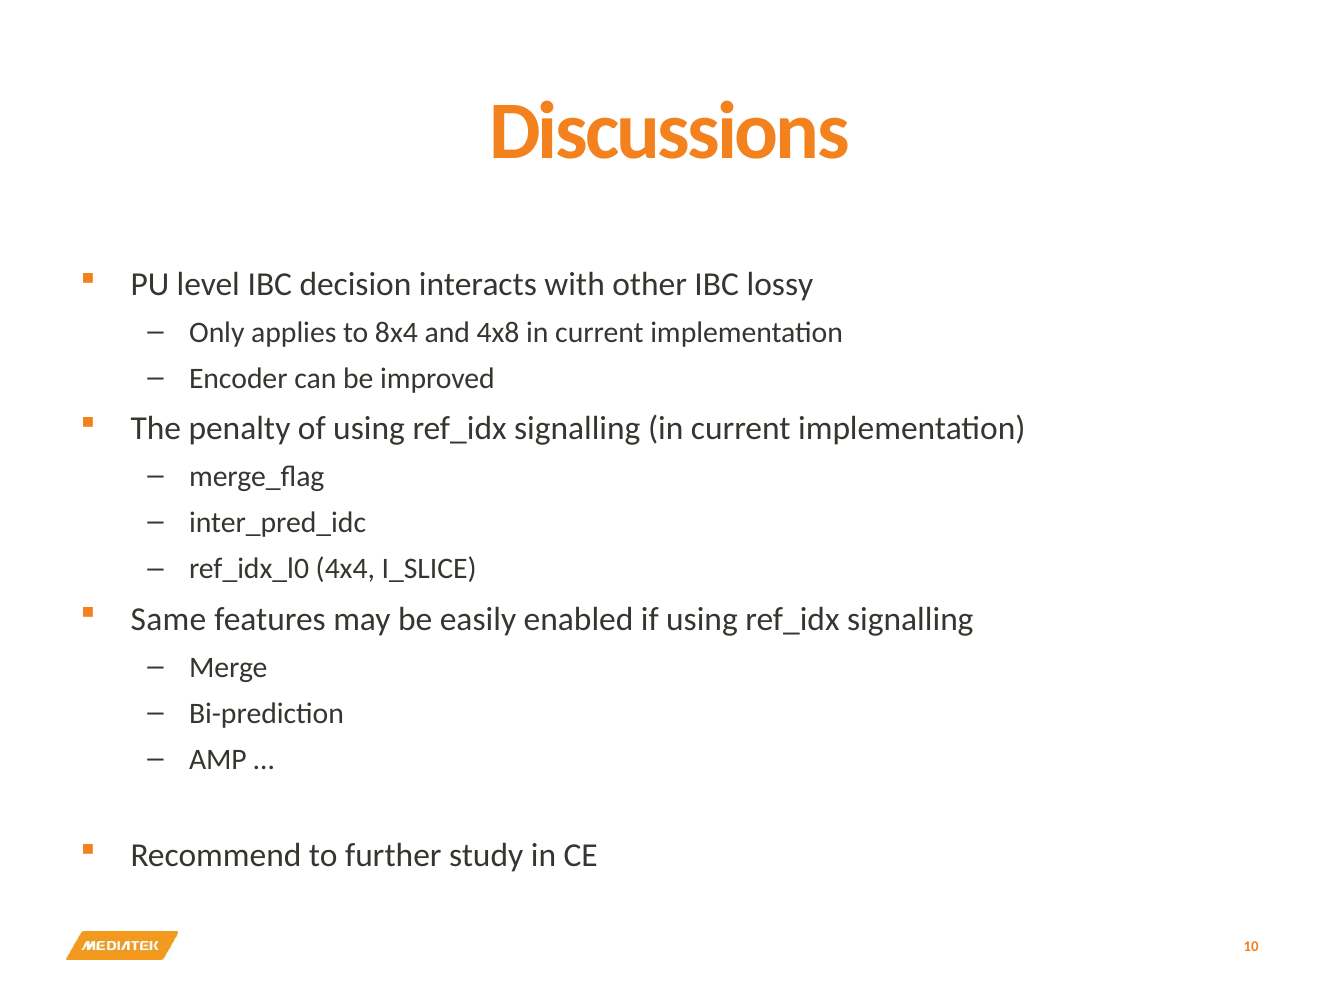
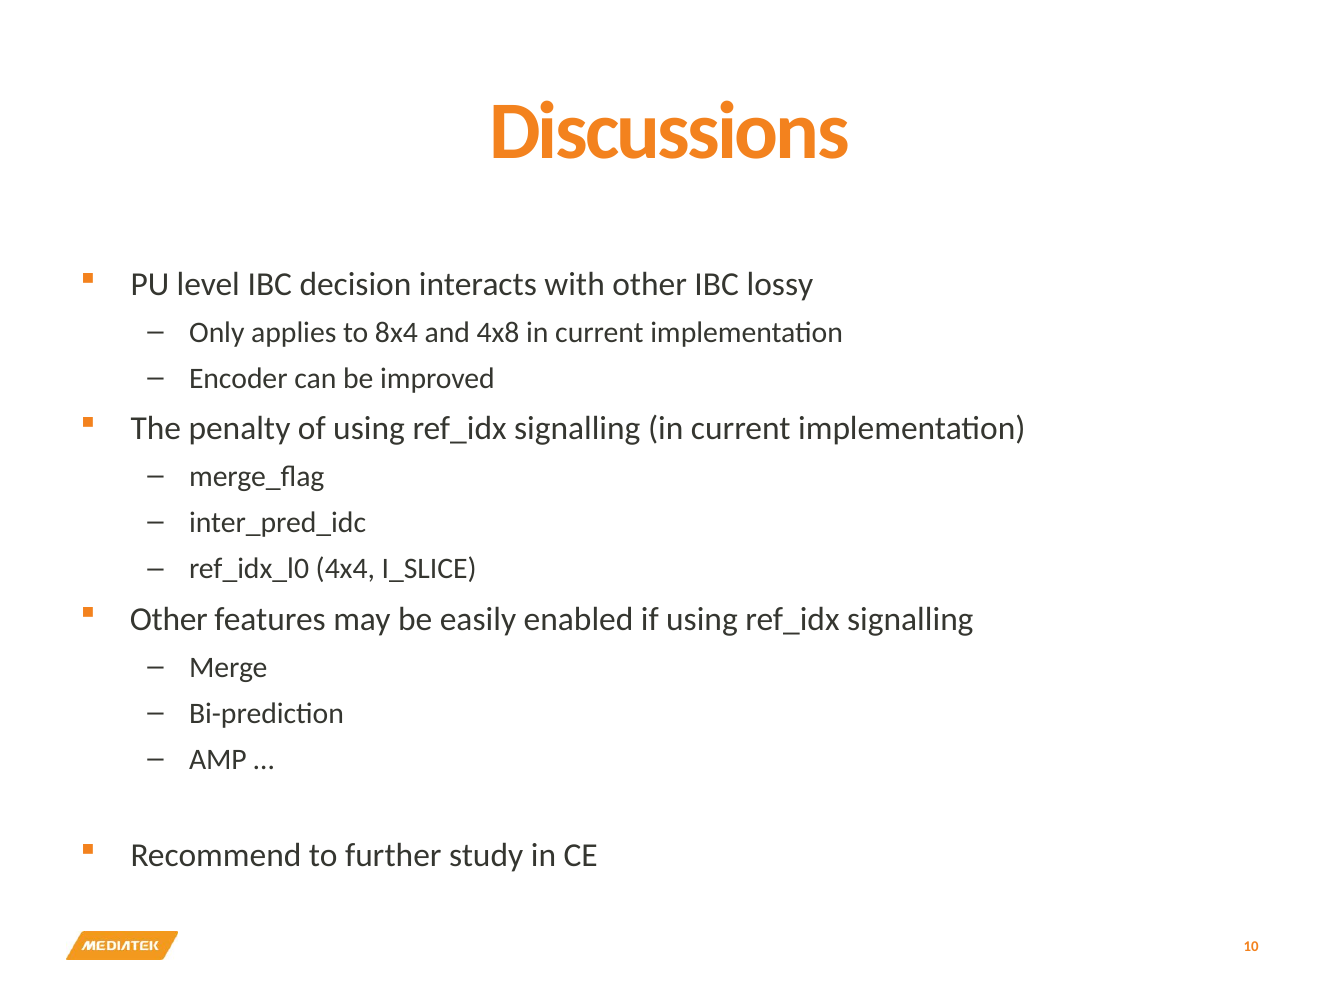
Same at (169, 619): Same -> Other
